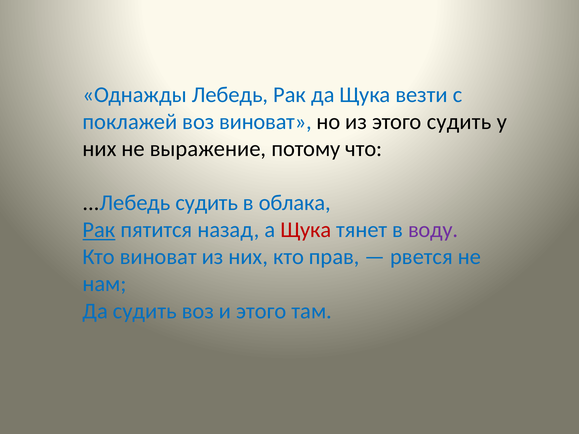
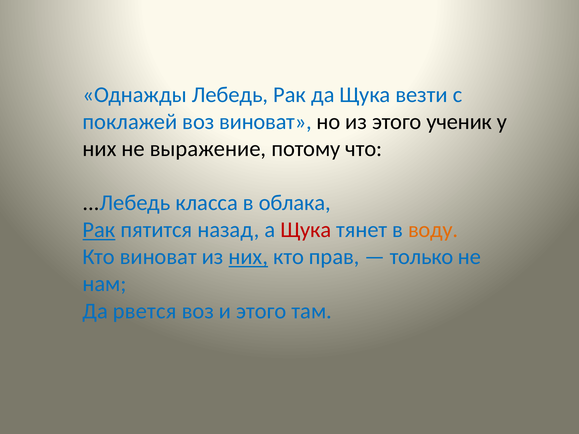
этого судить: судить -> ученик
...Лебедь судить: судить -> класса
воду colour: purple -> orange
них at (248, 257) underline: none -> present
рвется: рвется -> только
Да судить: судить -> рвется
